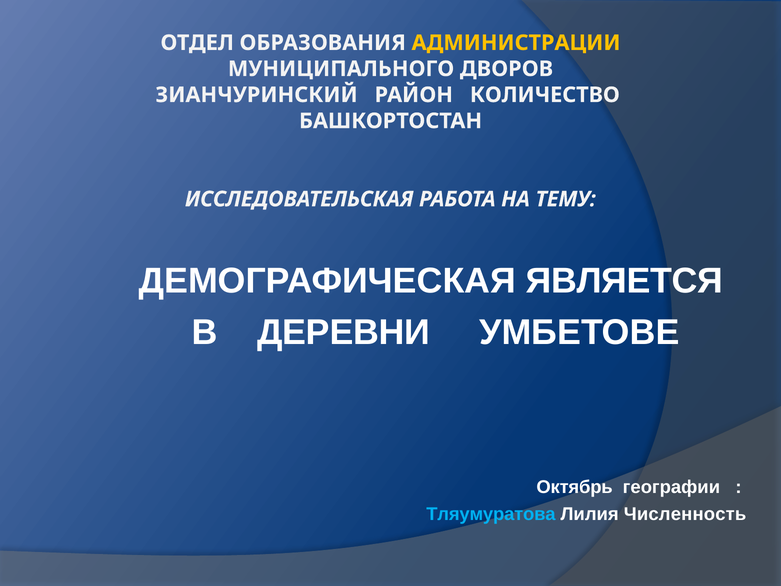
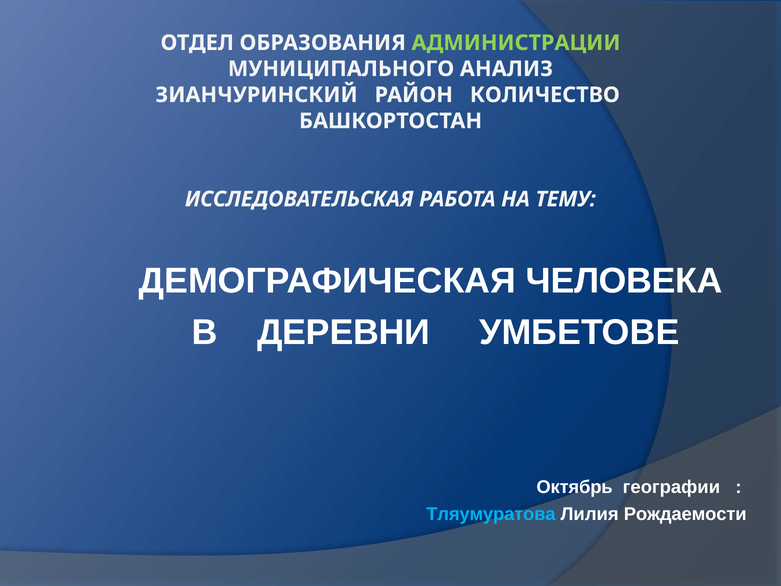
АДМИНИСТРАЦИИ colour: yellow -> light green
ДВОРОВ: ДВОРОВ -> АНАЛИЗ
ЯВЛЯЕТСЯ: ЯВЛЯЕТСЯ -> ЧЕЛОВЕКА
Численность: Численность -> Рождаемости
